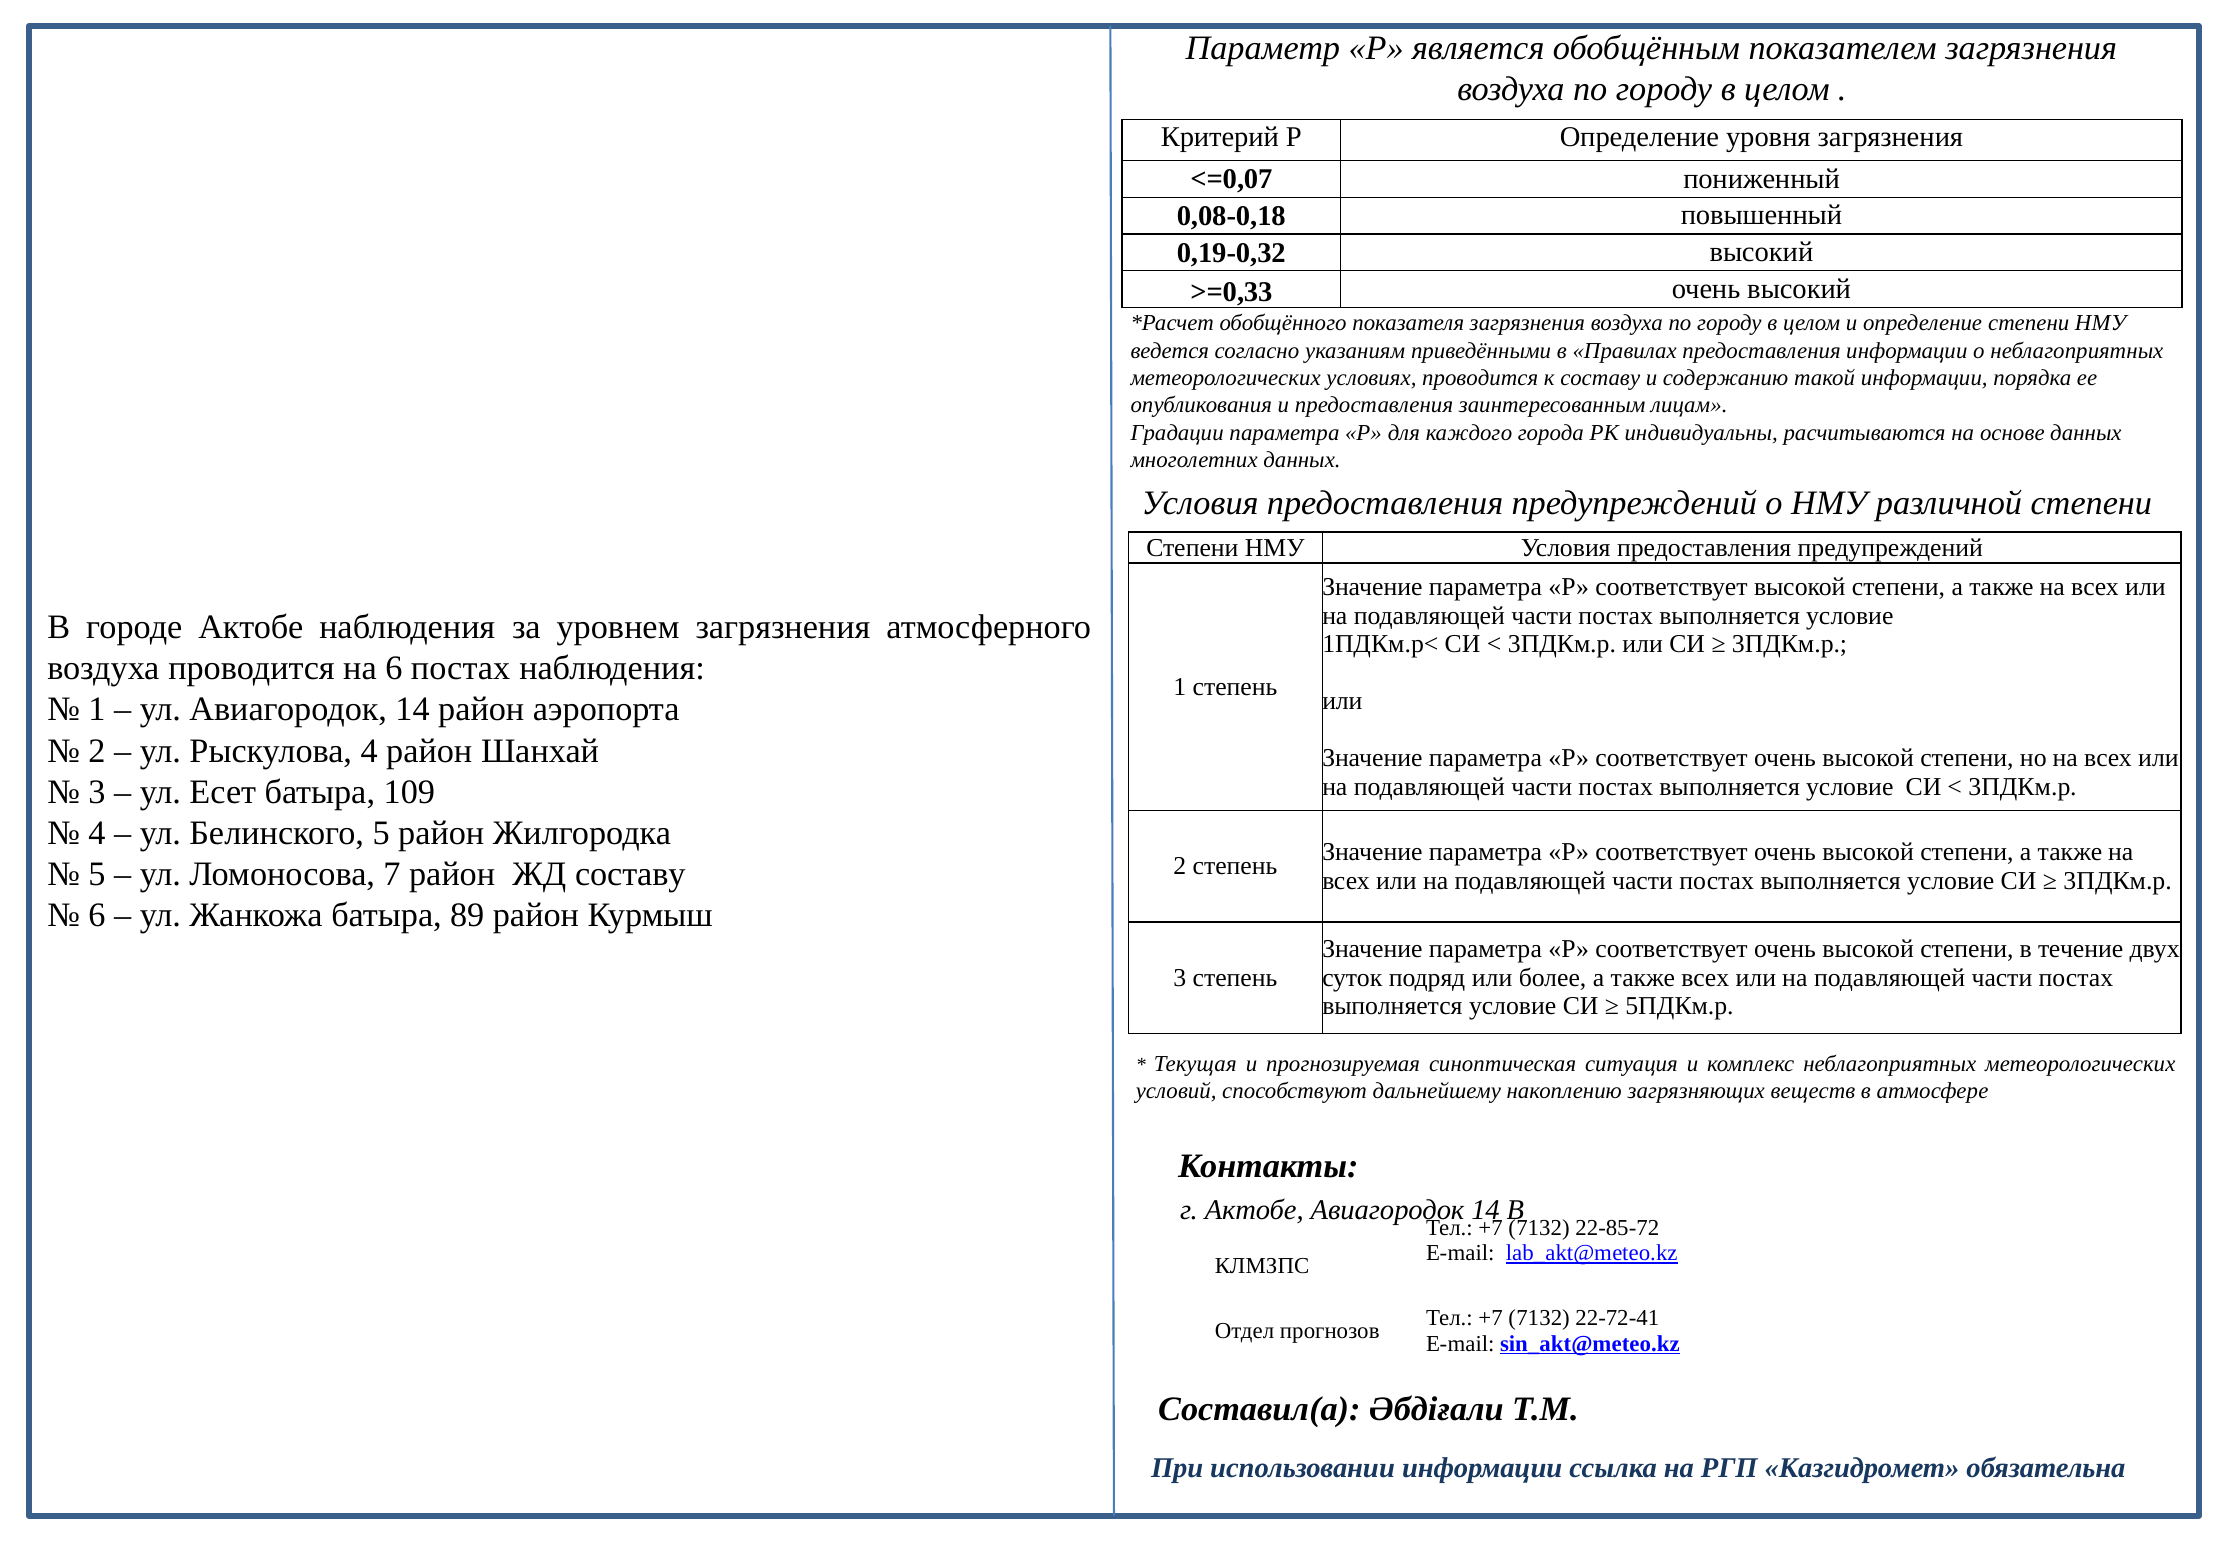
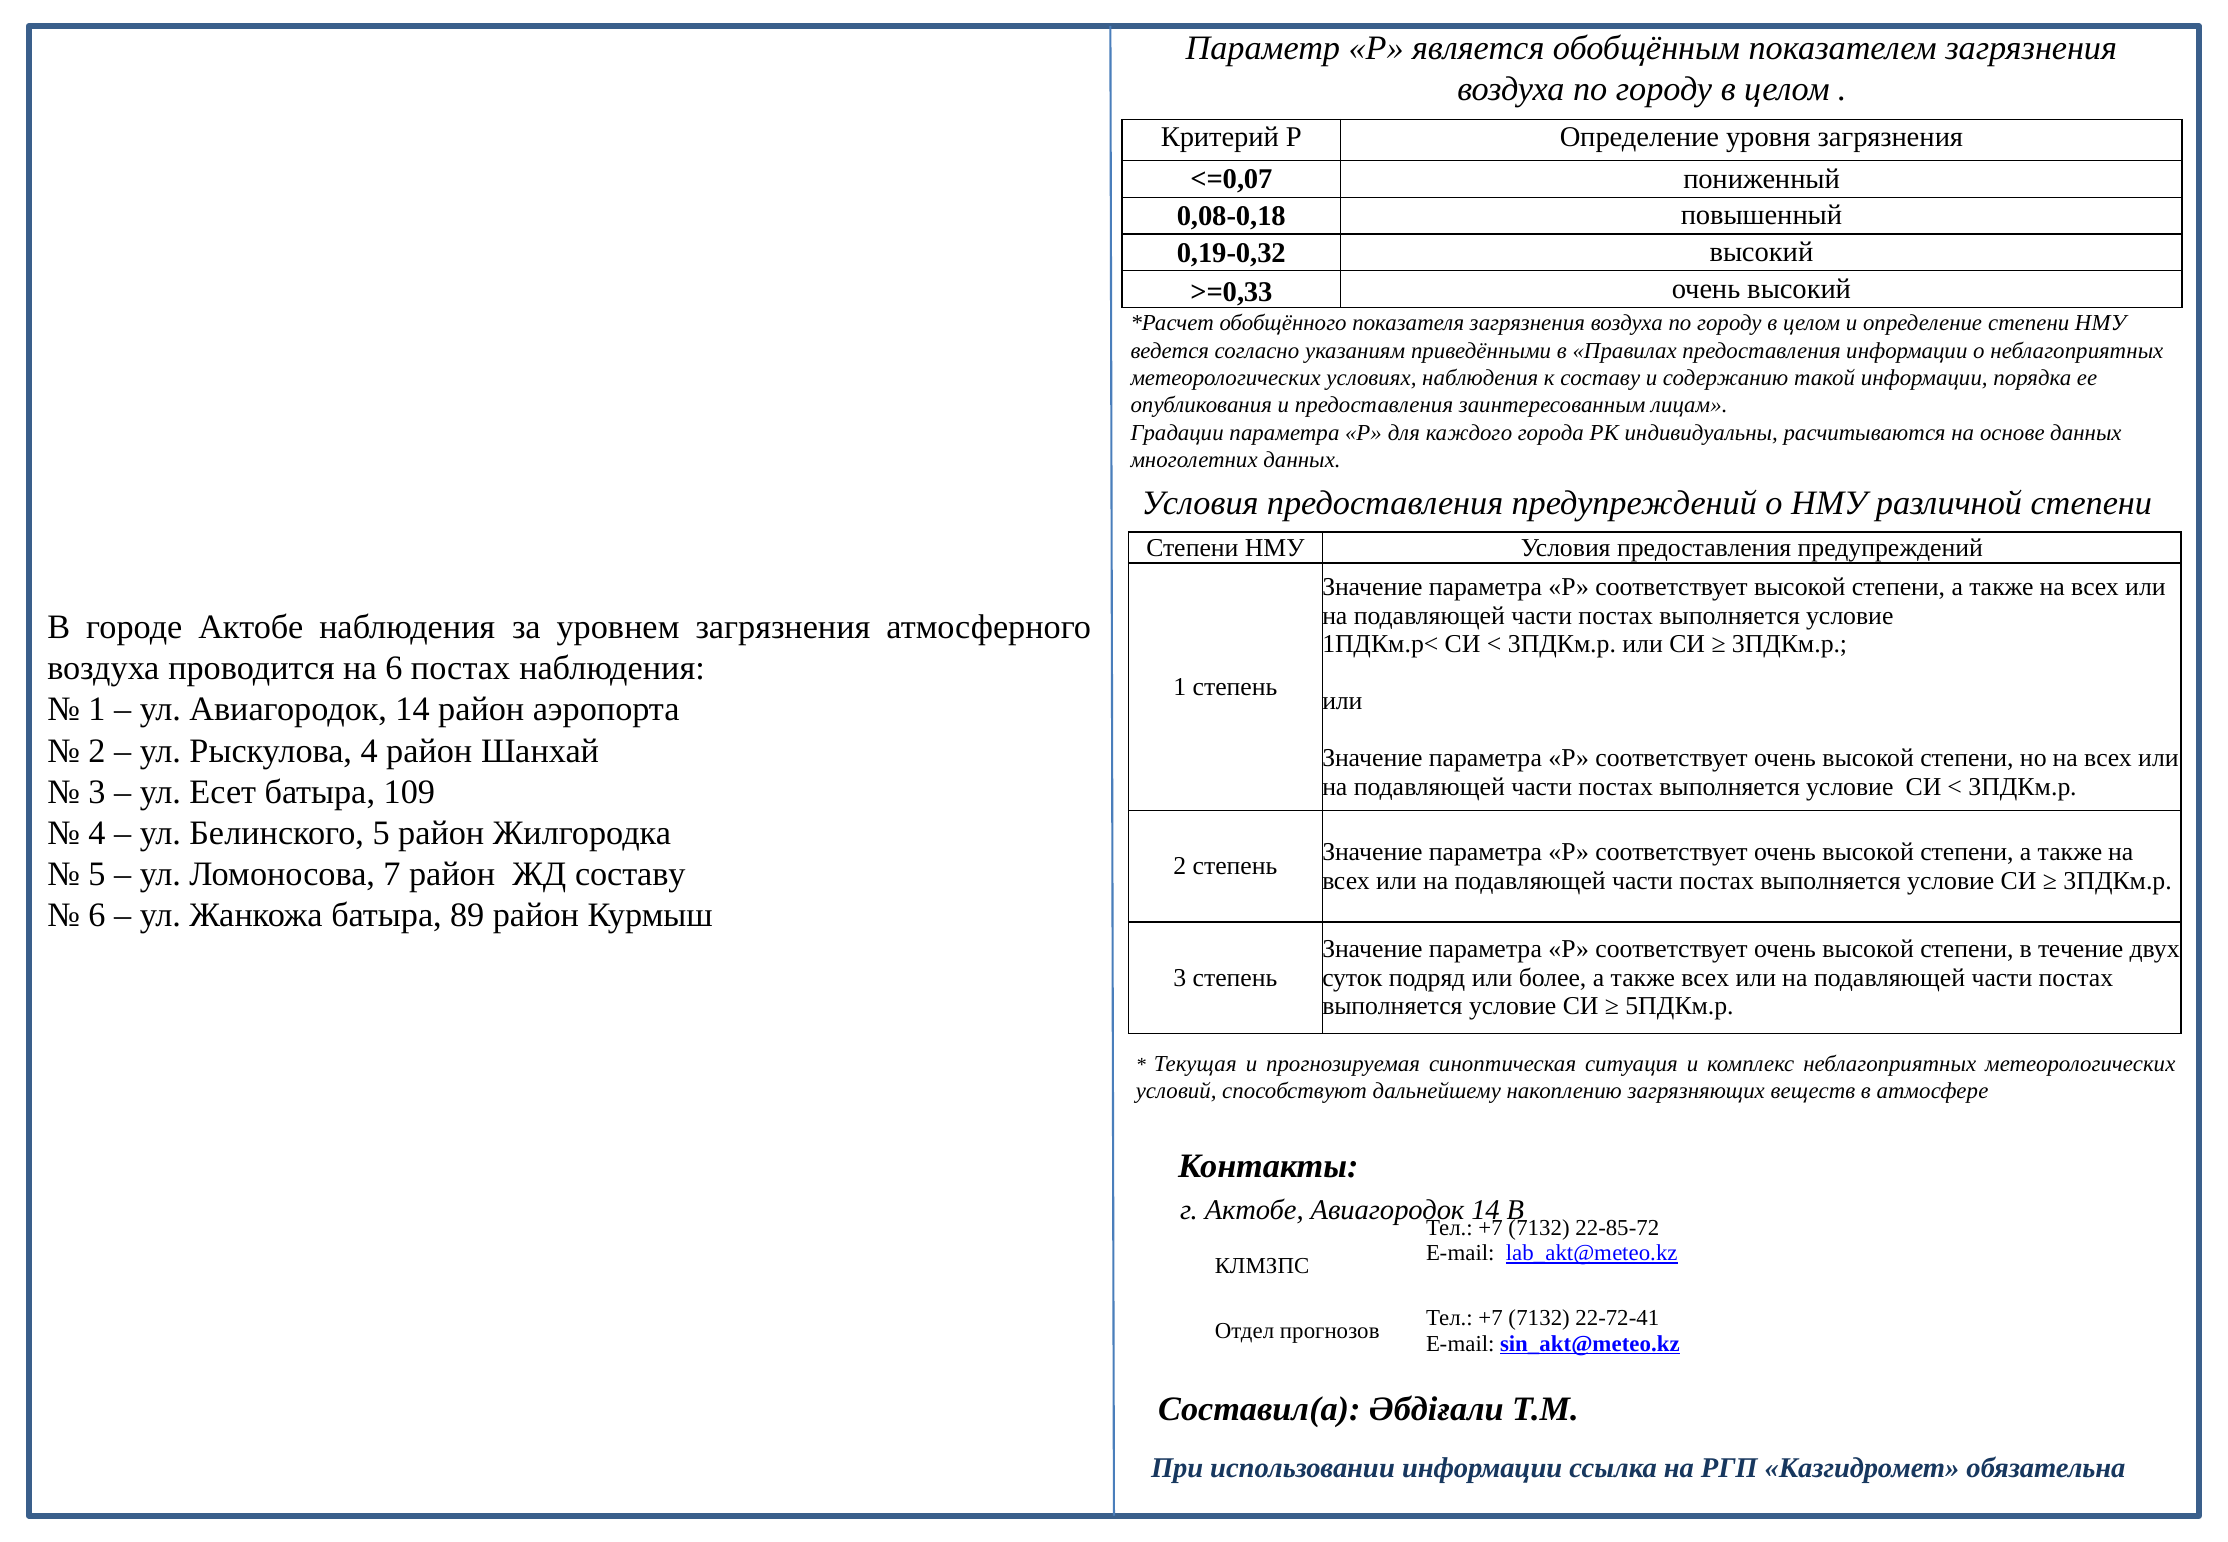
условиях проводится: проводится -> наблюдения
